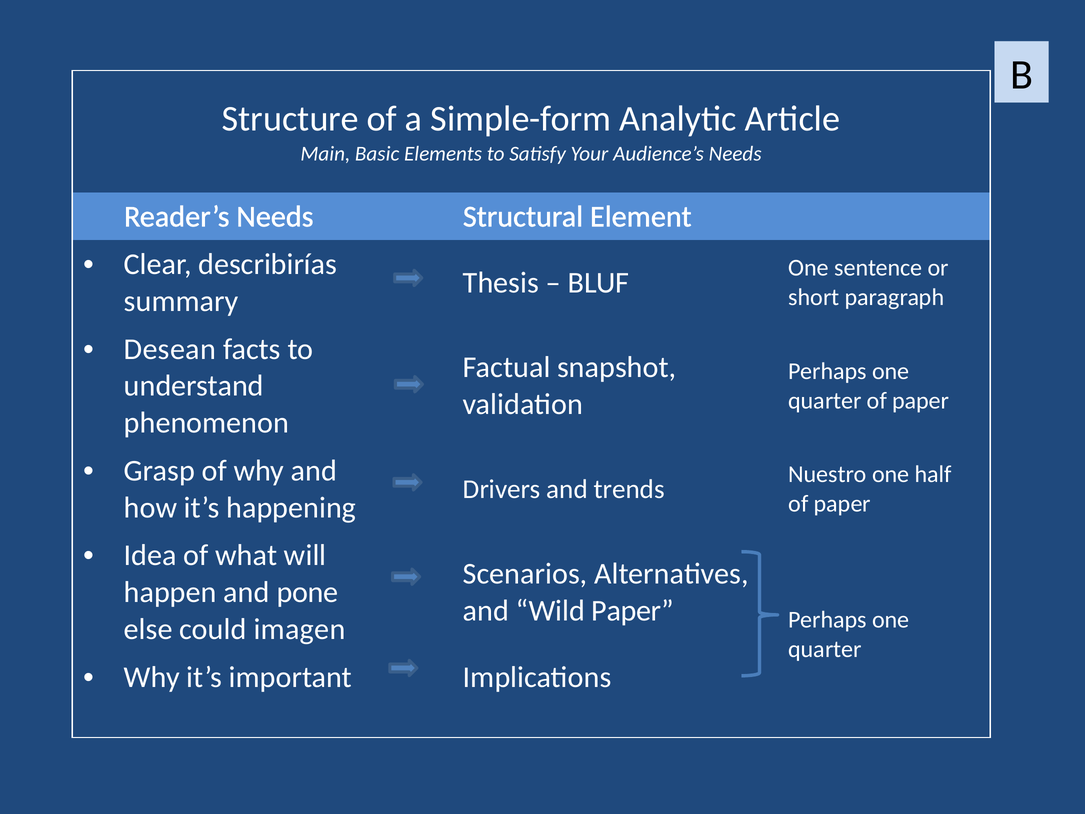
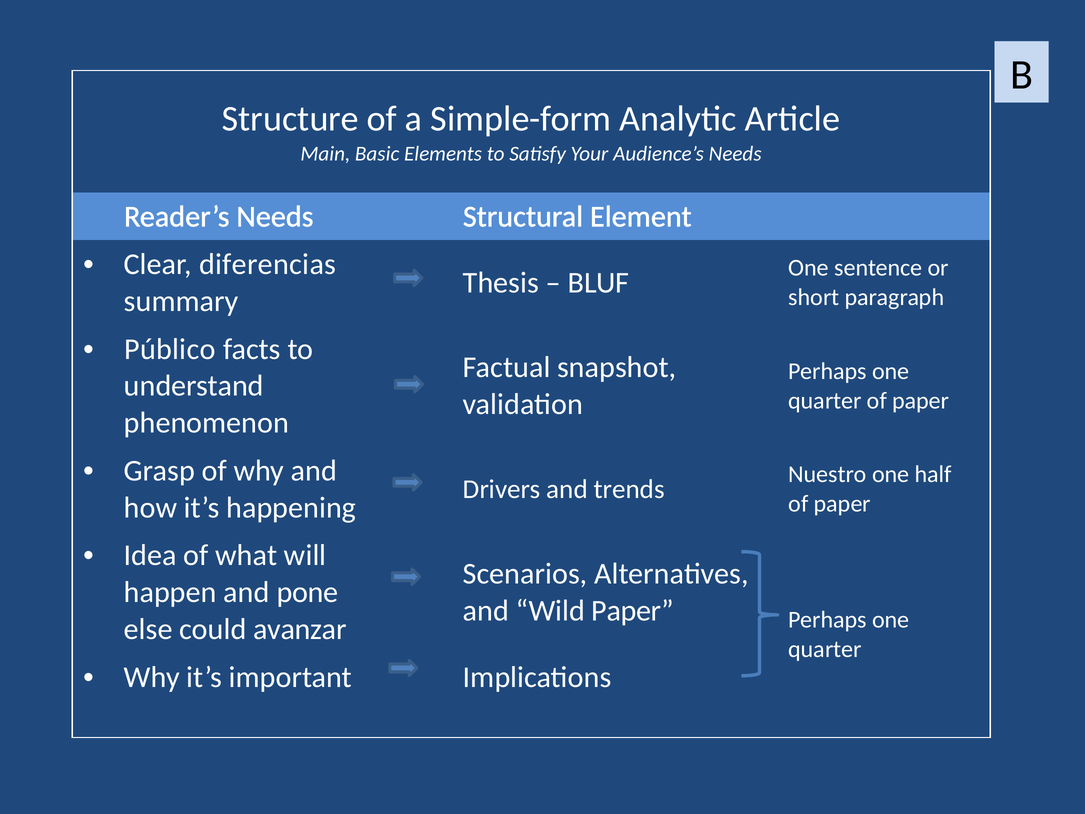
describirías: describirías -> diferencias
Desean: Desean -> Público
imagen: imagen -> avanzar
